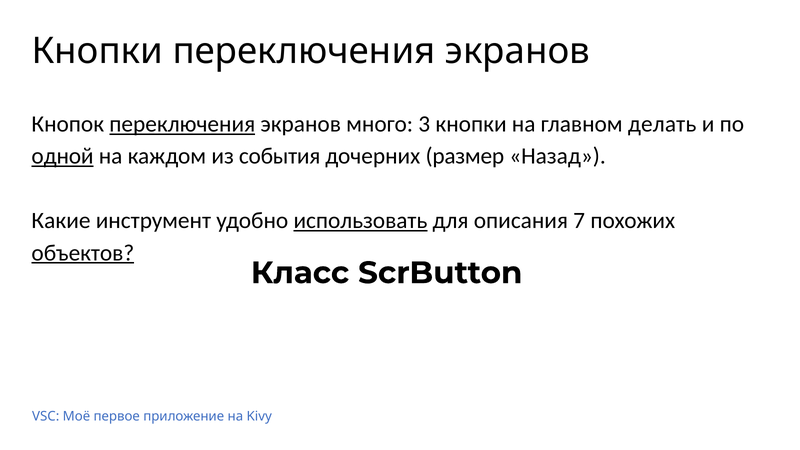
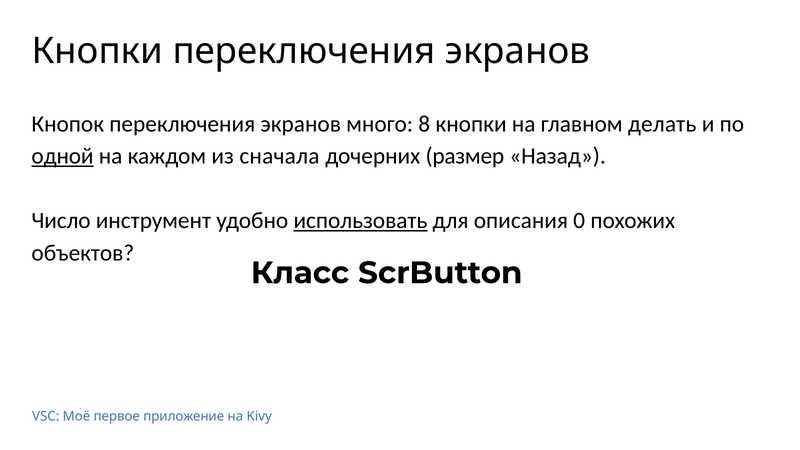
переключения at (182, 124) underline: present -> none
3: 3 -> 8
события: события -> сначала
Какие: Какие -> Число
7: 7 -> 0
объектов underline: present -> none
